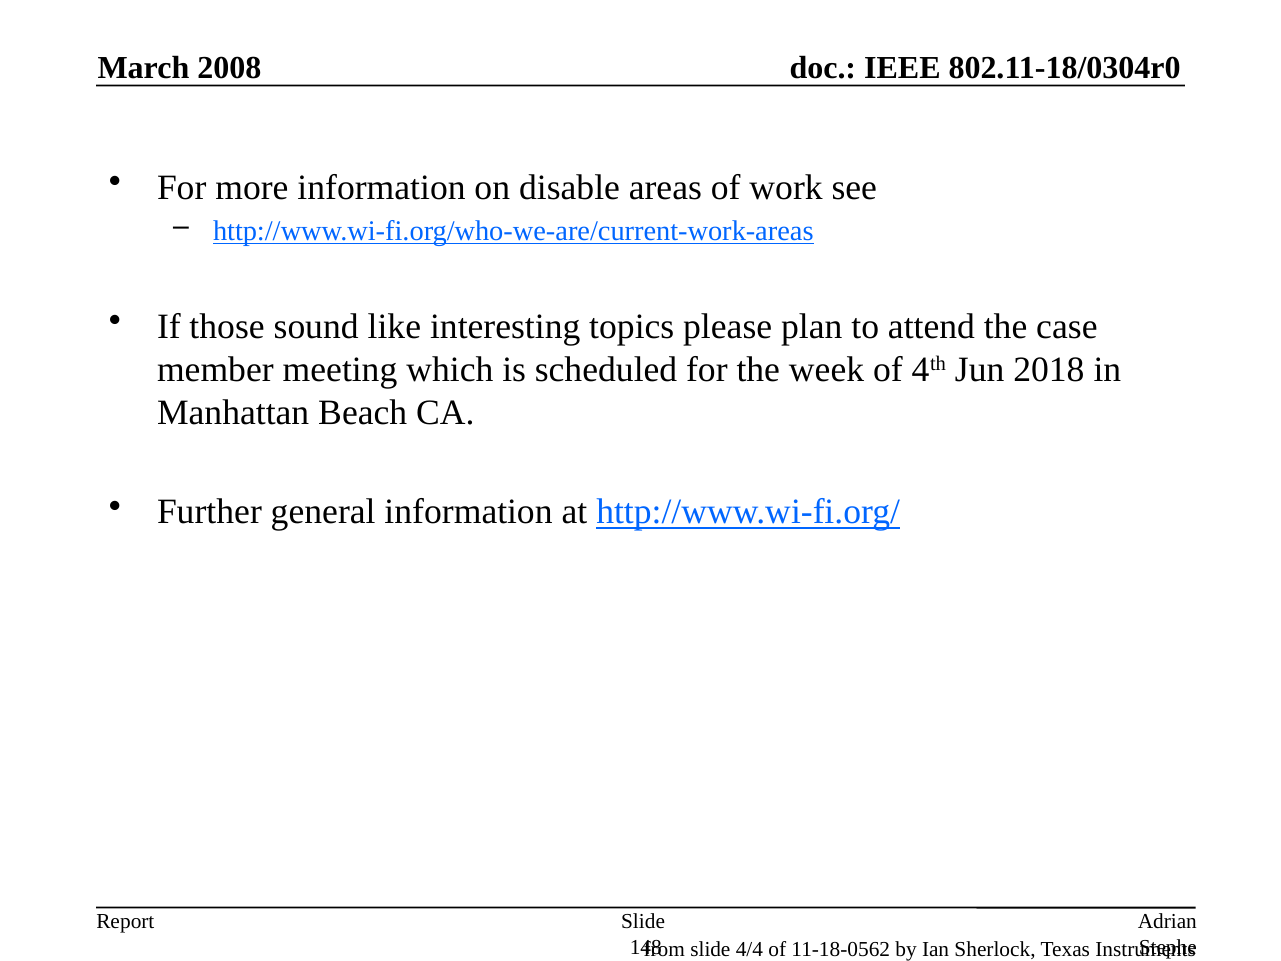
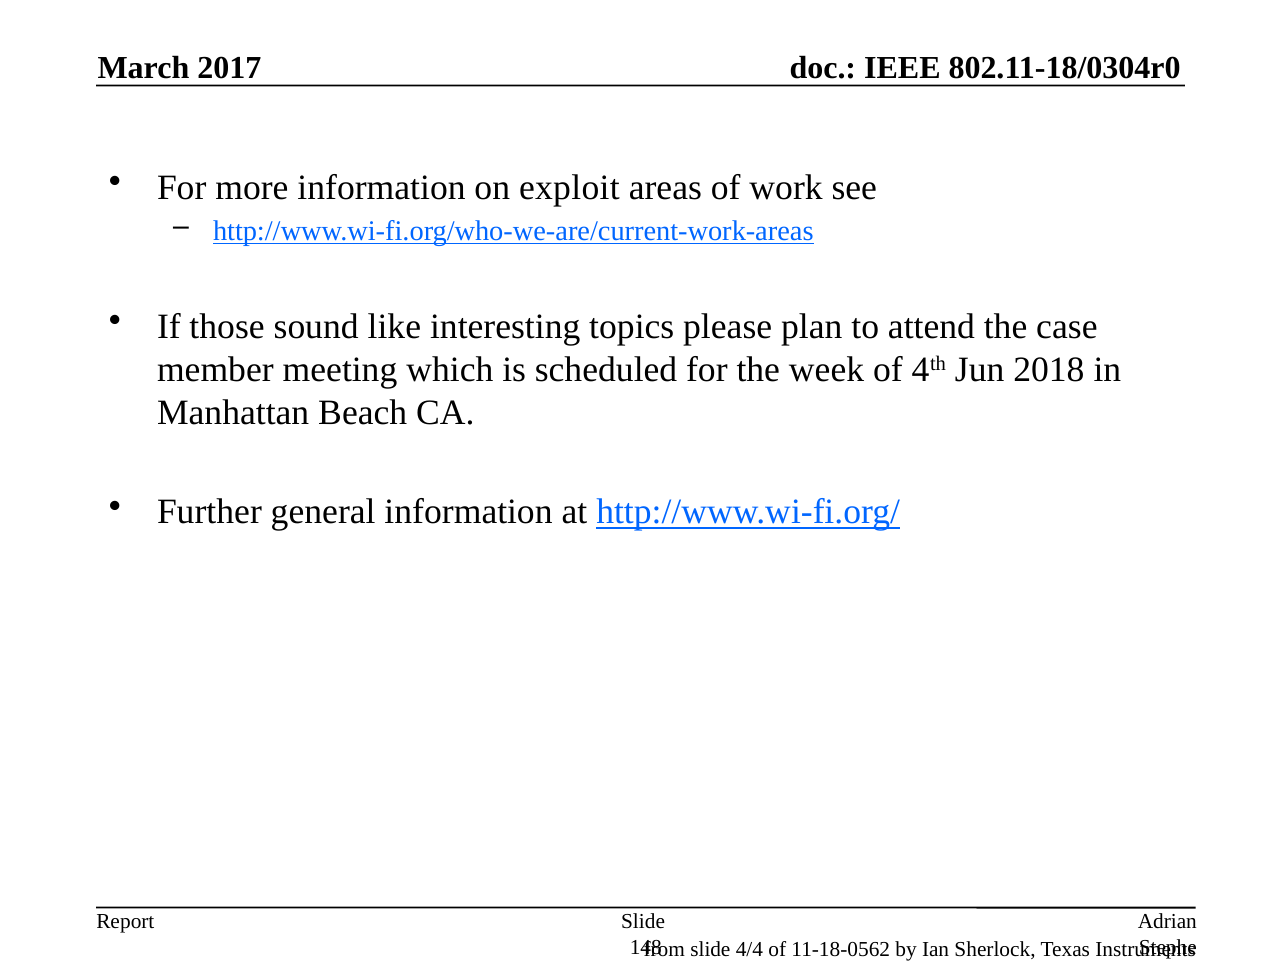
2008: 2008 -> 2017
disable: disable -> exploit
